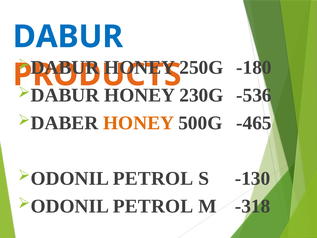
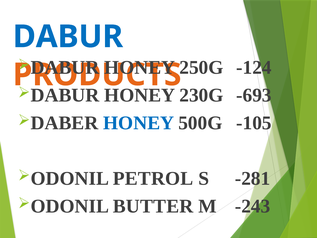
-180: -180 -> -124
-536: -536 -> -693
HONEY at (139, 123) colour: orange -> blue
-465: -465 -> -105
-130: -130 -> -281
PETROL at (153, 206): PETROL -> BUTTER
-318: -318 -> -243
